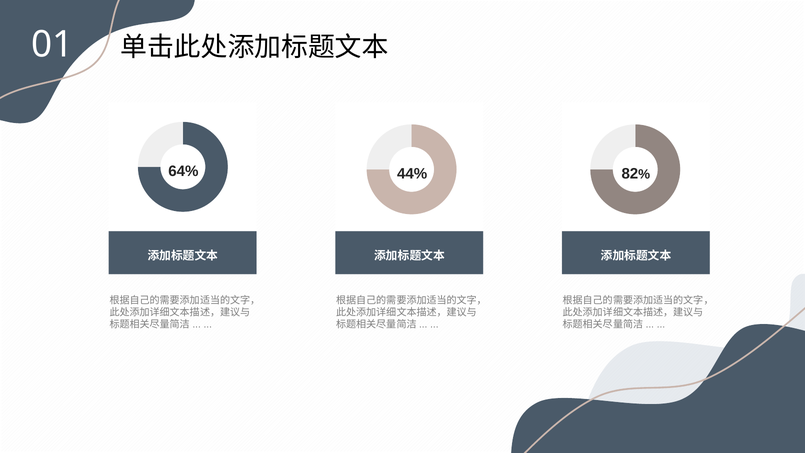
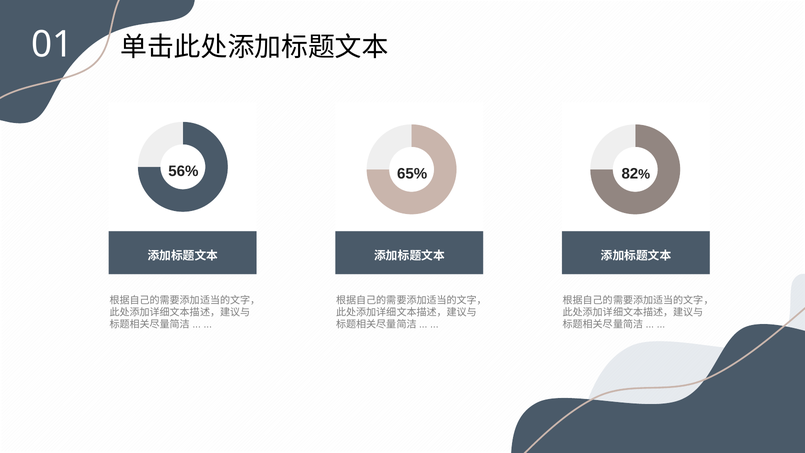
64%: 64% -> 56%
44%: 44% -> 65%
